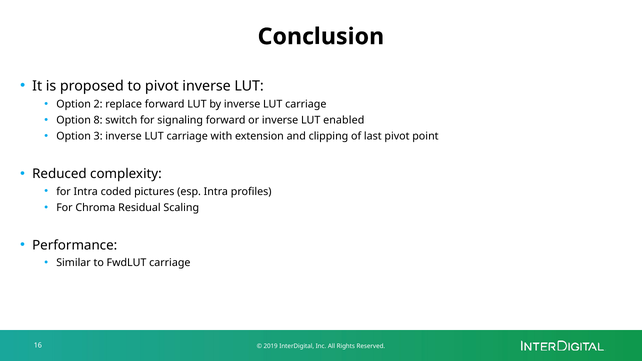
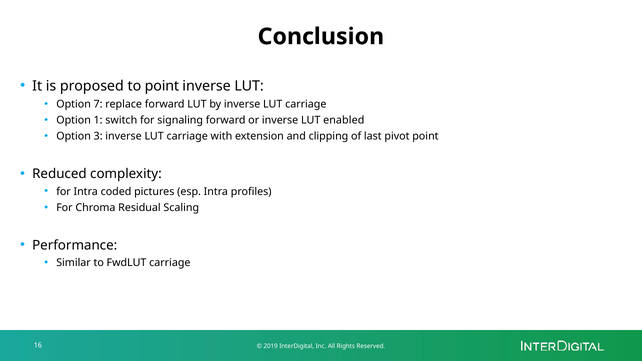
to pivot: pivot -> point
2: 2 -> 7
8: 8 -> 1
